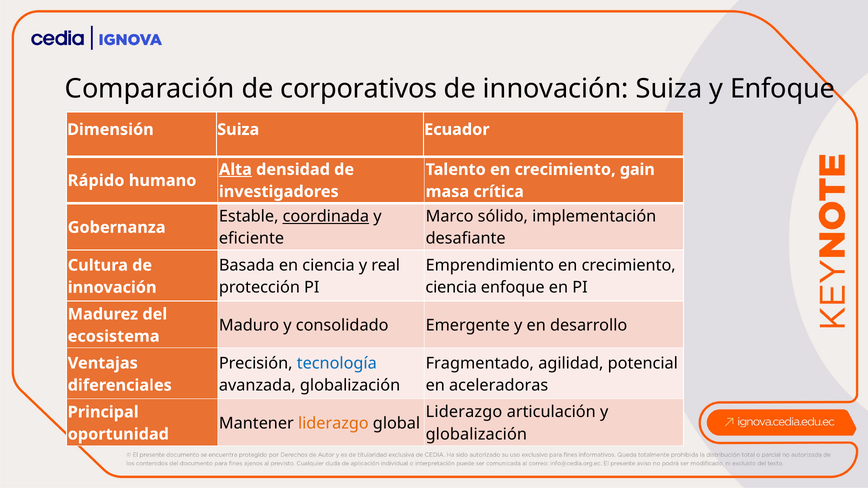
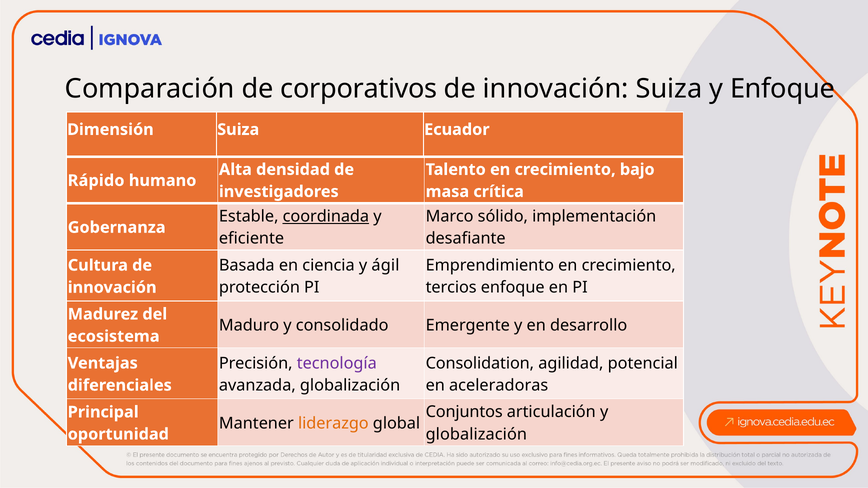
Alta underline: present -> none
gain: gain -> bajo
real: real -> ágil
ciencia at (451, 288): ciencia -> tercios
tecnología colour: blue -> purple
Fragmentado: Fragmentado -> Consolidation
Liderazgo at (464, 412): Liderazgo -> Conjuntos
